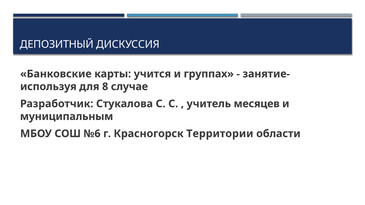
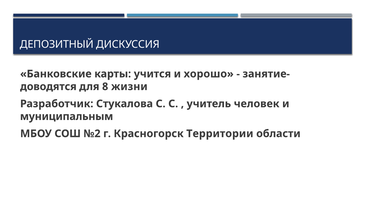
группах: группах -> хорошо
используя: используя -> доводятся
случае: случае -> жизни
месяцев: месяцев -> человек
№6: №6 -> №2
